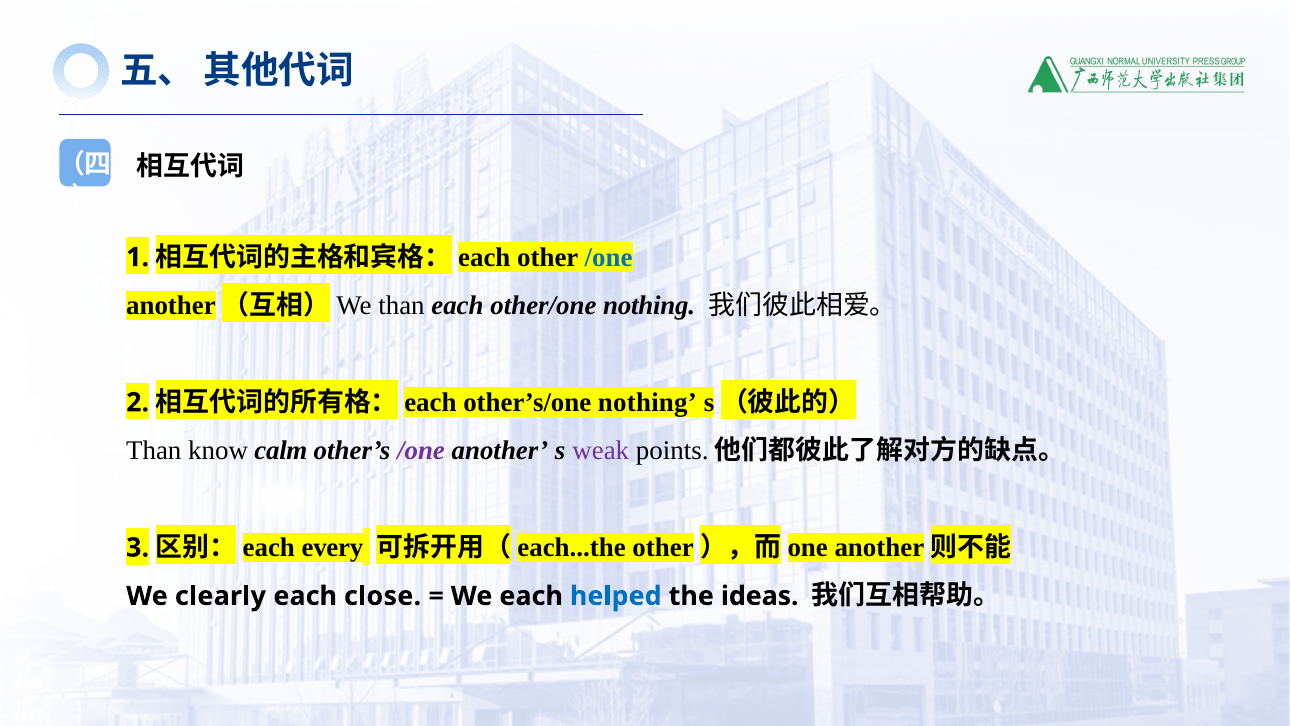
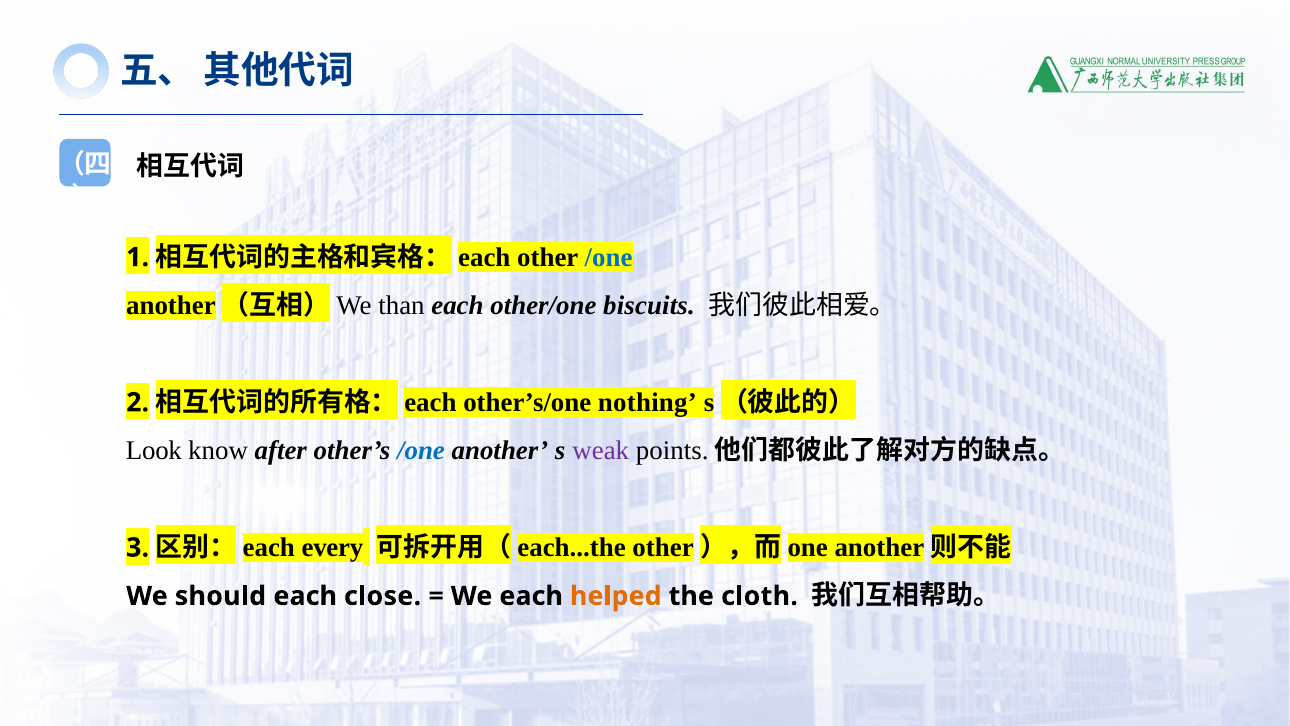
other/one nothing: nothing -> biscuits
Than at (154, 451): Than -> Look
calm: calm -> after
/one at (421, 451) colour: purple -> blue
clearly: clearly -> should
helped colour: blue -> orange
ideas: ideas -> cloth
